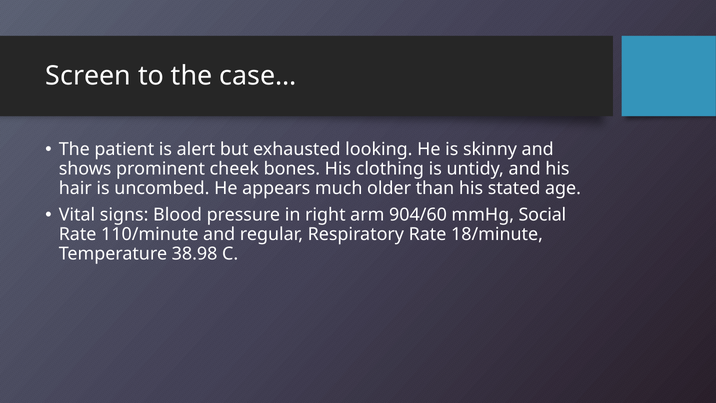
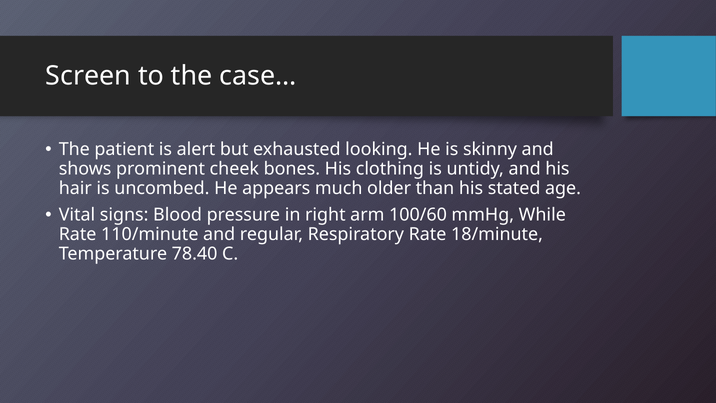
904/60: 904/60 -> 100/60
Social: Social -> While
38.98: 38.98 -> 78.40
